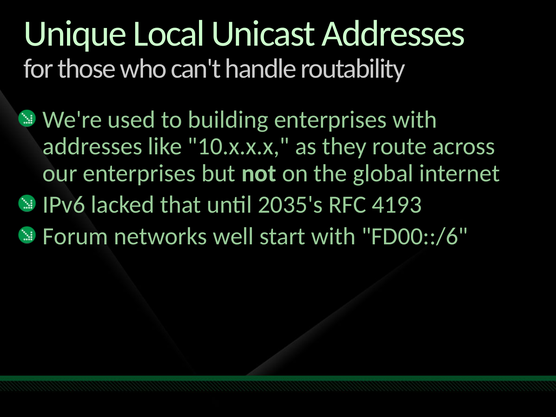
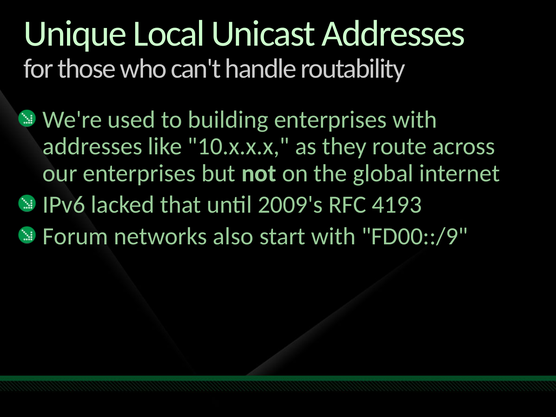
2035's: 2035's -> 2009's
well: well -> also
FD00::/6: FD00::/6 -> FD00::/9
